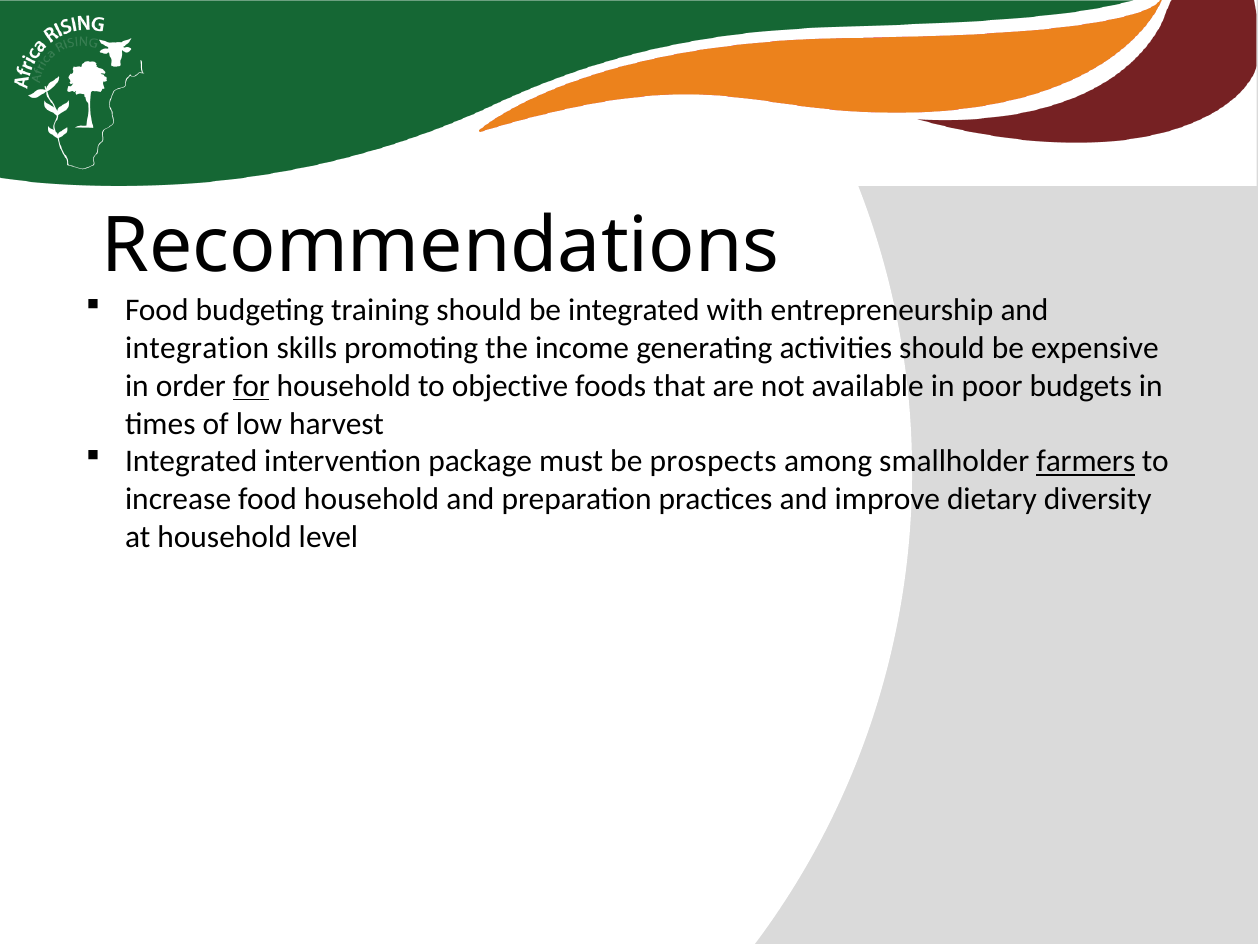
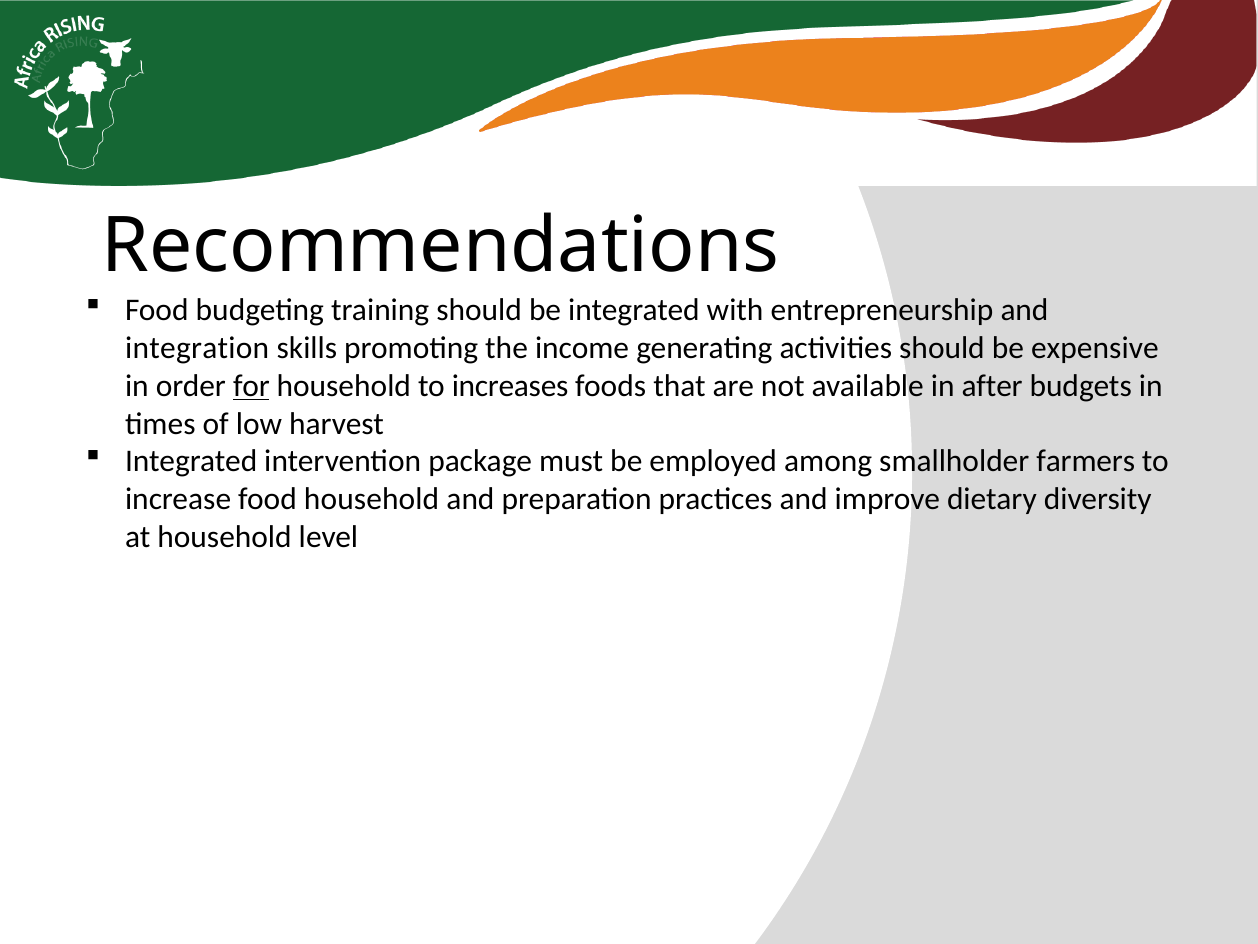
objective: objective -> increases
poor: poor -> after
prospects: prospects -> employed
farmers underline: present -> none
